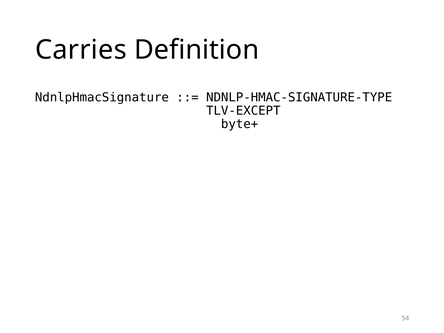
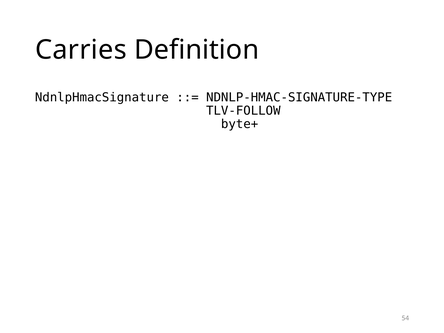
TLV-EXCEPT: TLV-EXCEPT -> TLV-FOLLOW
